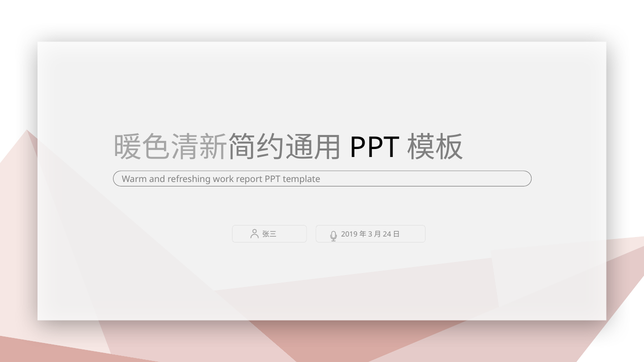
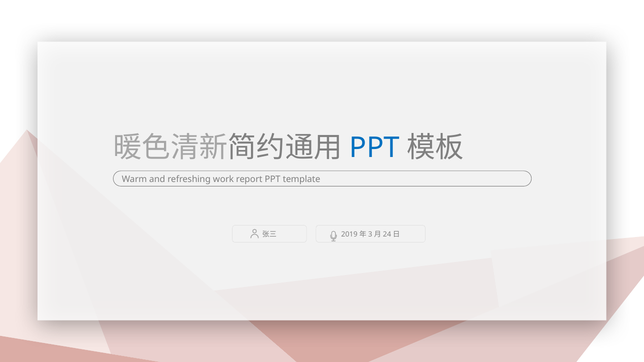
PPT at (375, 148) colour: black -> blue
